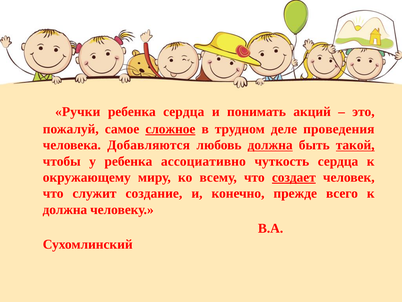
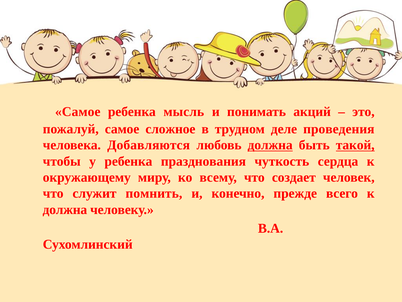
Ручки at (78, 111): Ручки -> Самое
ребенка сердца: сердца -> мысль
сложное underline: present -> none
ассоциативно: ассоциативно -> празднования
создает underline: present -> none
создание: создание -> помнить
